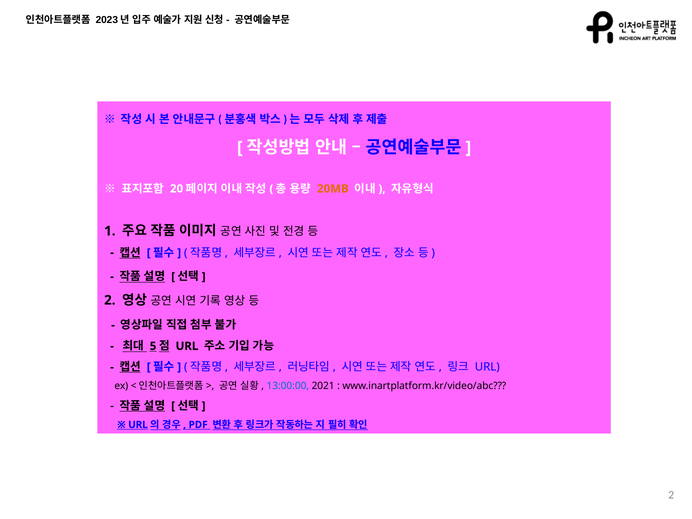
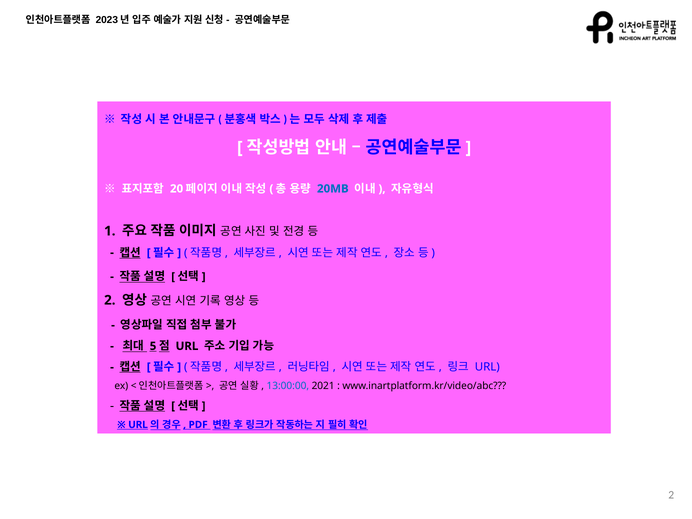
20MB colour: orange -> blue
